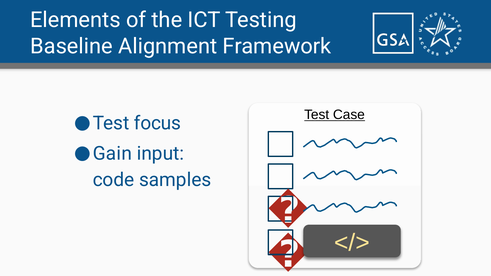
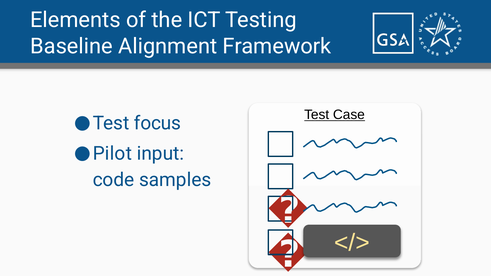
Gain: Gain -> Pilot
